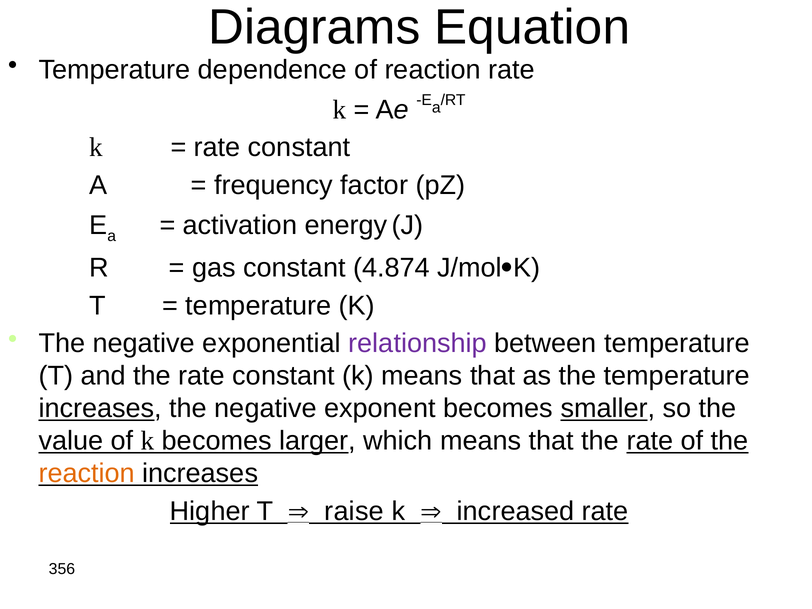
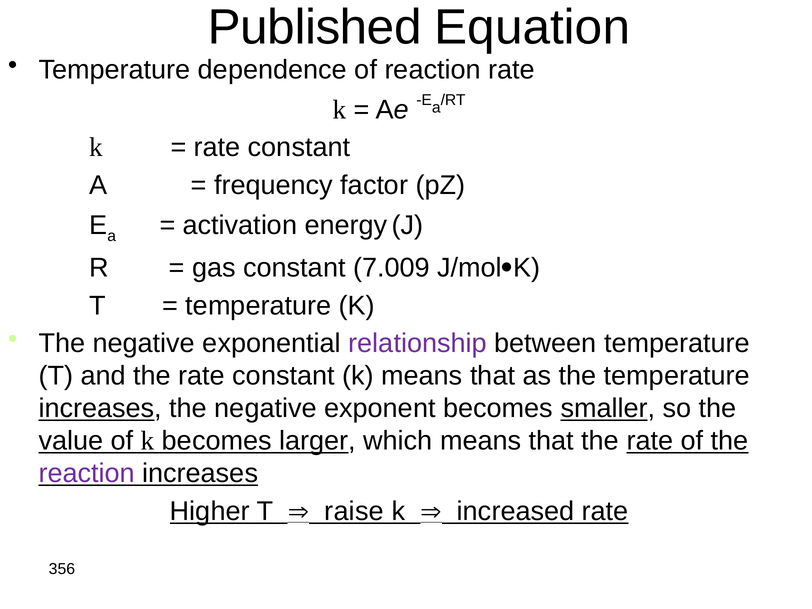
Diagrams: Diagrams -> Published
4.874: 4.874 -> 7.009
reaction at (87, 473) colour: orange -> purple
